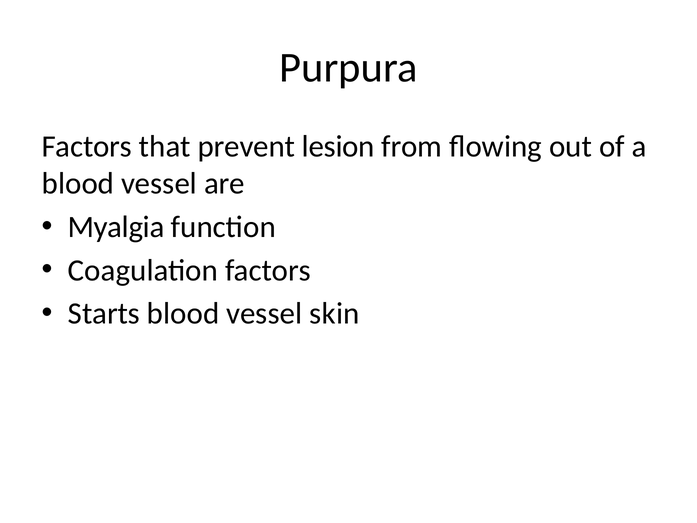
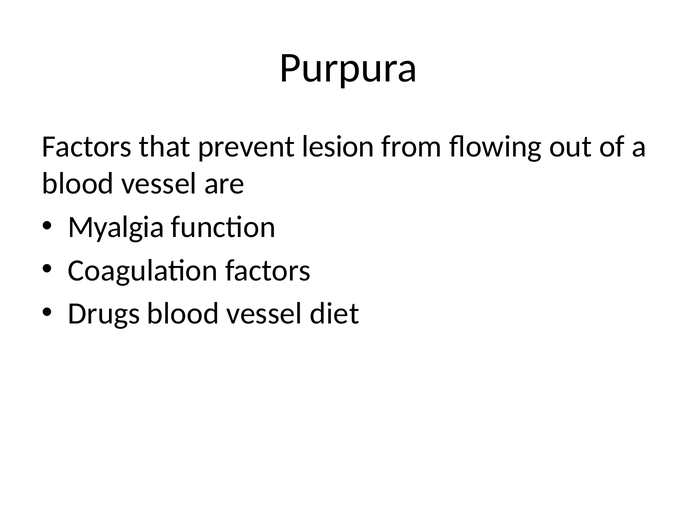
Starts: Starts -> Drugs
skin: skin -> diet
